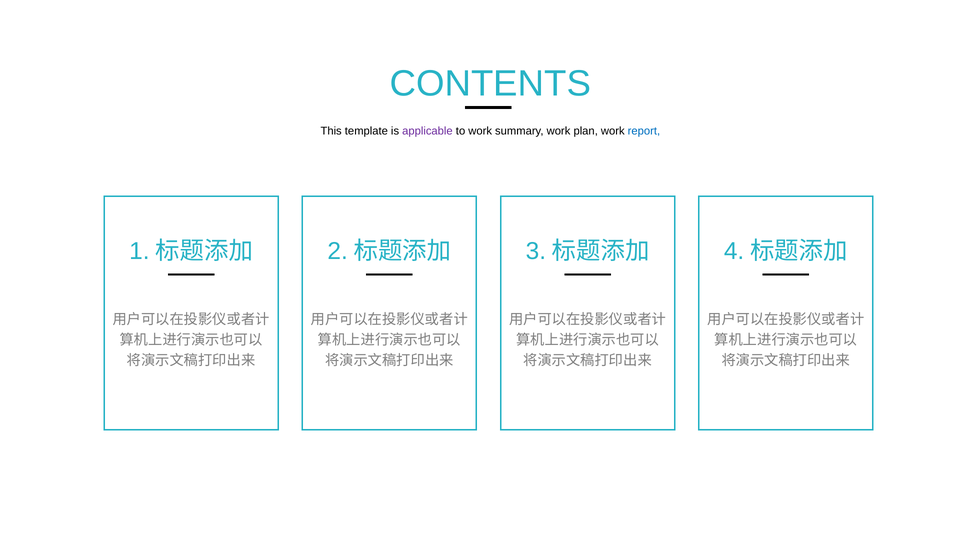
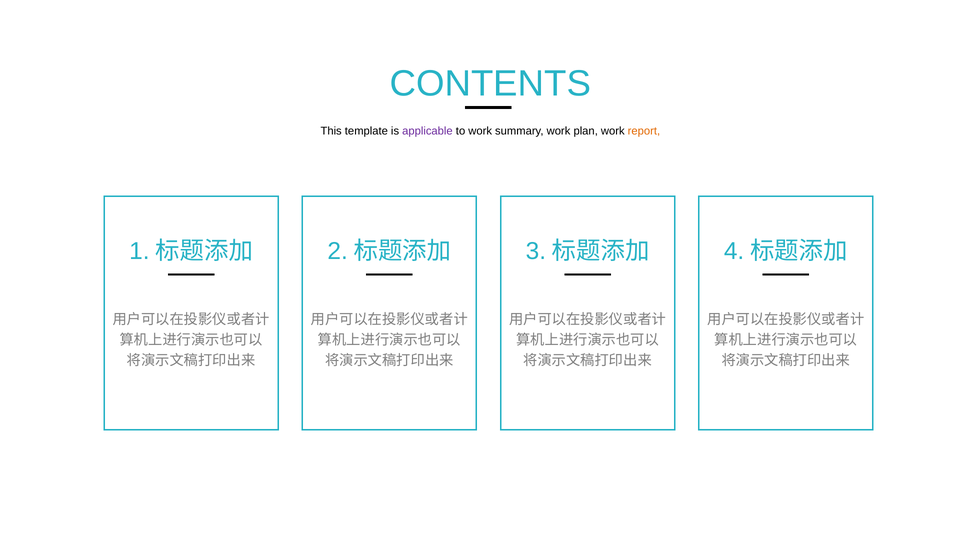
report colour: blue -> orange
